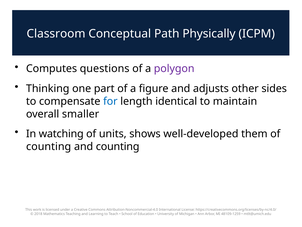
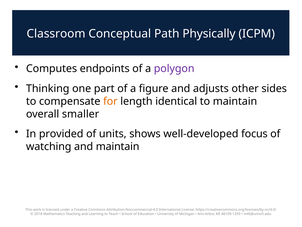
questions: questions -> endpoints
for colour: blue -> orange
watching: watching -> provided
them: them -> focus
counting at (49, 146): counting -> watching
and counting: counting -> maintain
